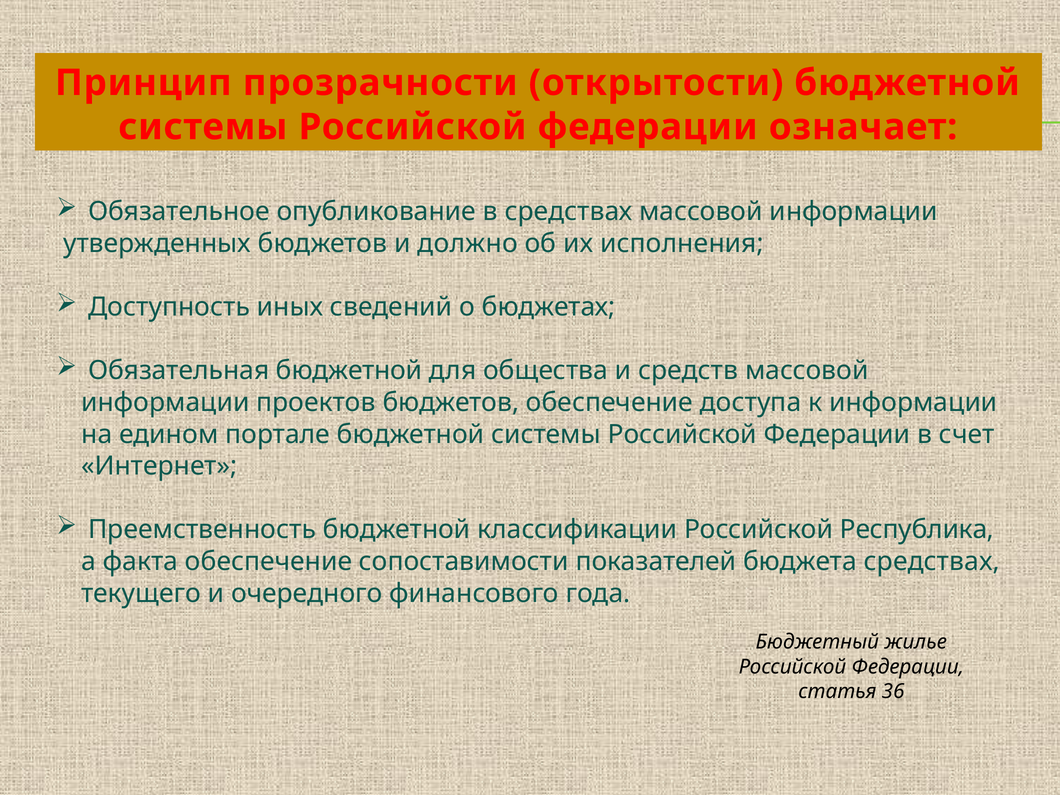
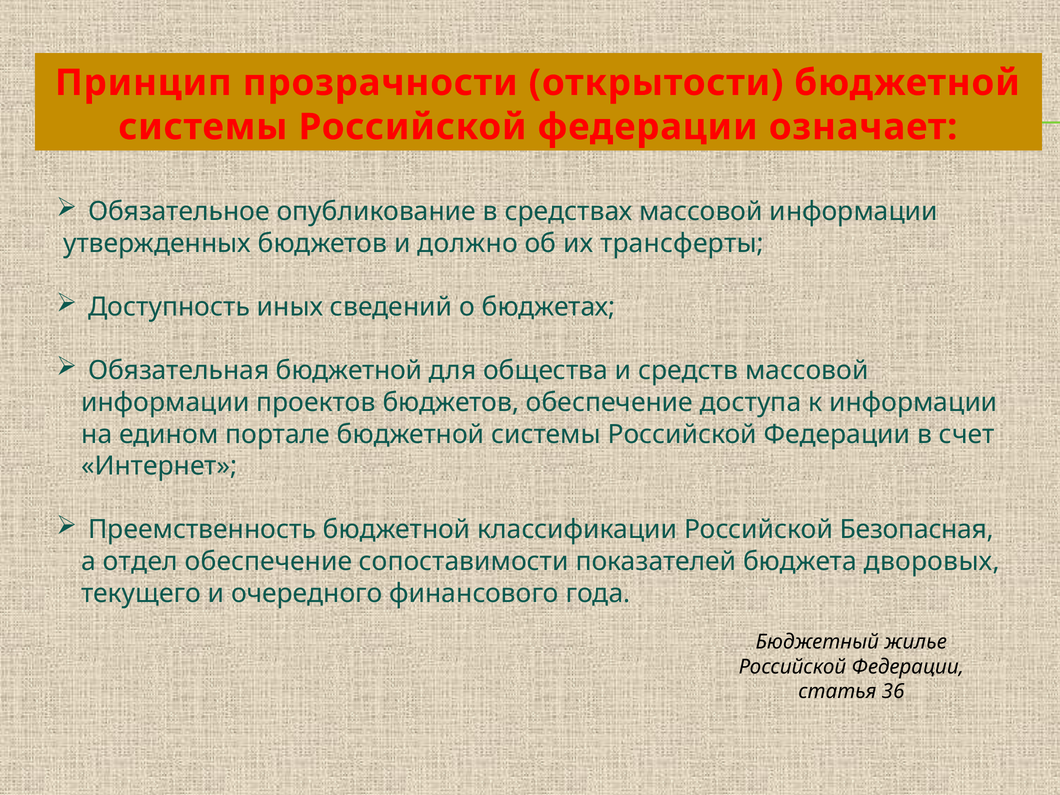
исполнения: исполнения -> трансферты
Республика: Республика -> Безопасная
факта: факта -> отдел
бюджета средствах: средствах -> дворовых
